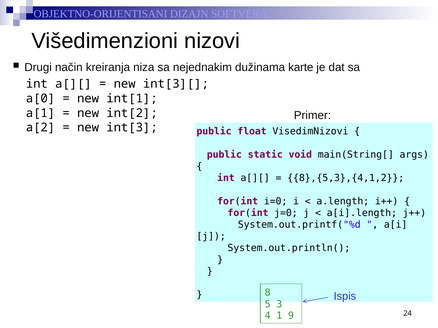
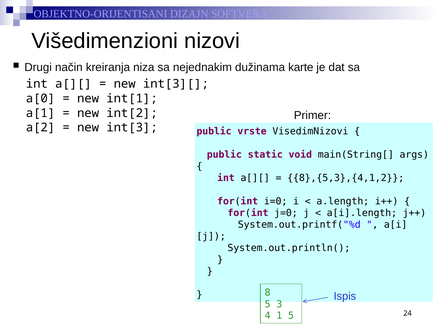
float: float -> vrste
1 9: 9 -> 5
